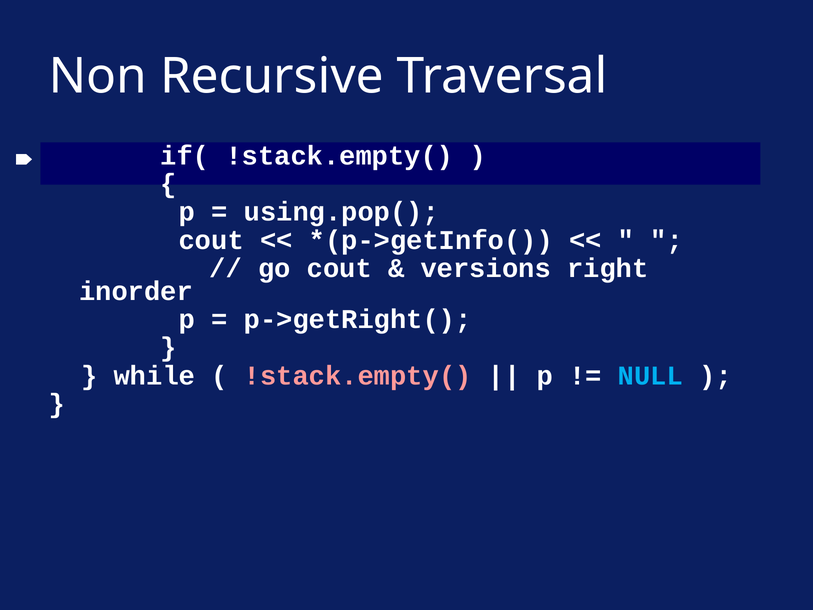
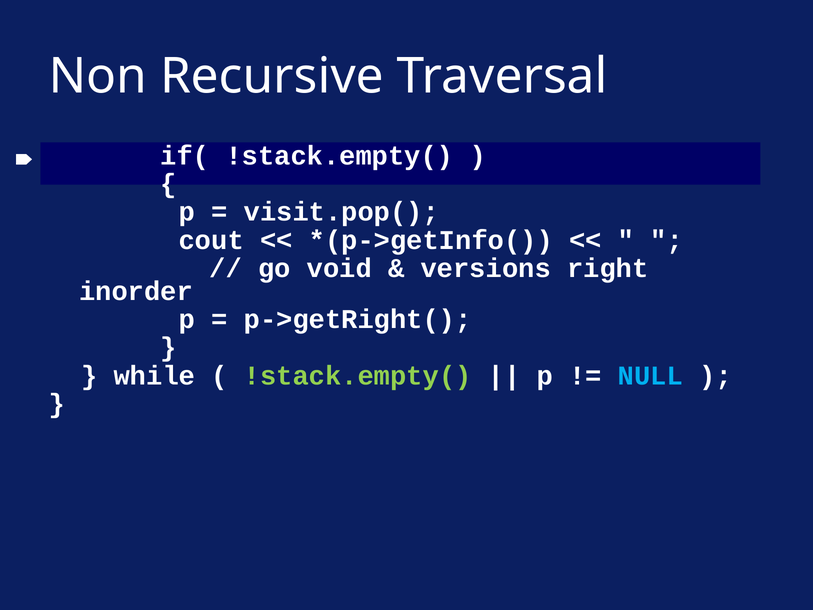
using.pop(: using.pop( -> visit.pop(
go cout: cout -> void
!stack.empty( at (358, 376) colour: pink -> light green
